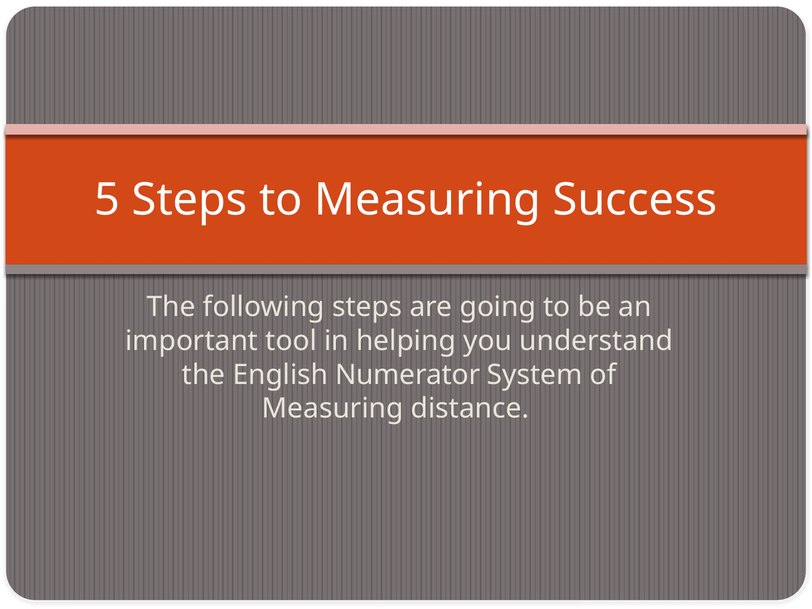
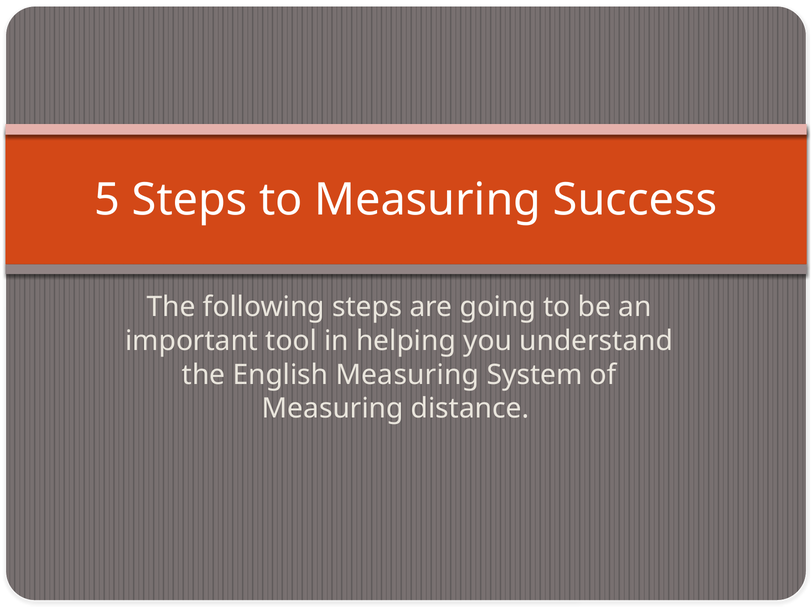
English Numerator: Numerator -> Measuring
